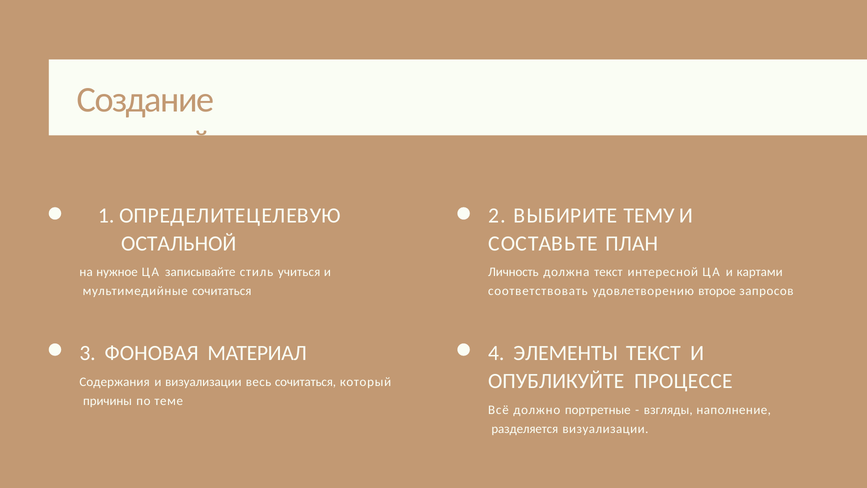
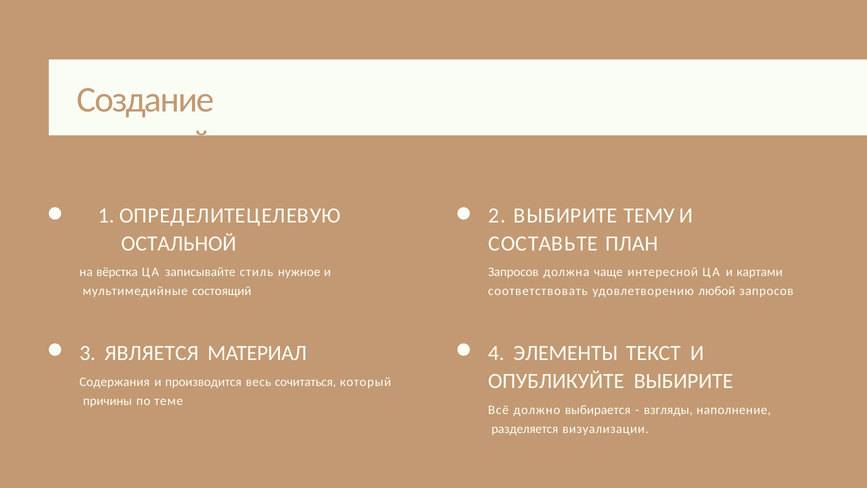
нужное: нужное -> вёрстка
учиться: учиться -> нужное
Личность at (513, 272): Личность -> Запросов
должна текст: текст -> чаще
мультимедийные сочитаться: сочитаться -> состоящий
второе: второе -> любой
ФОНОВАЯ: ФОНОВАЯ -> ЯВЛЯЕТСЯ
ОПУБЛИКУЙТЕ ПРОЦЕССЕ: ПРОЦЕССЕ -> ВЫБИРИТЕ
и визуализации: визуализации -> производится
портретные: портретные -> выбирается
